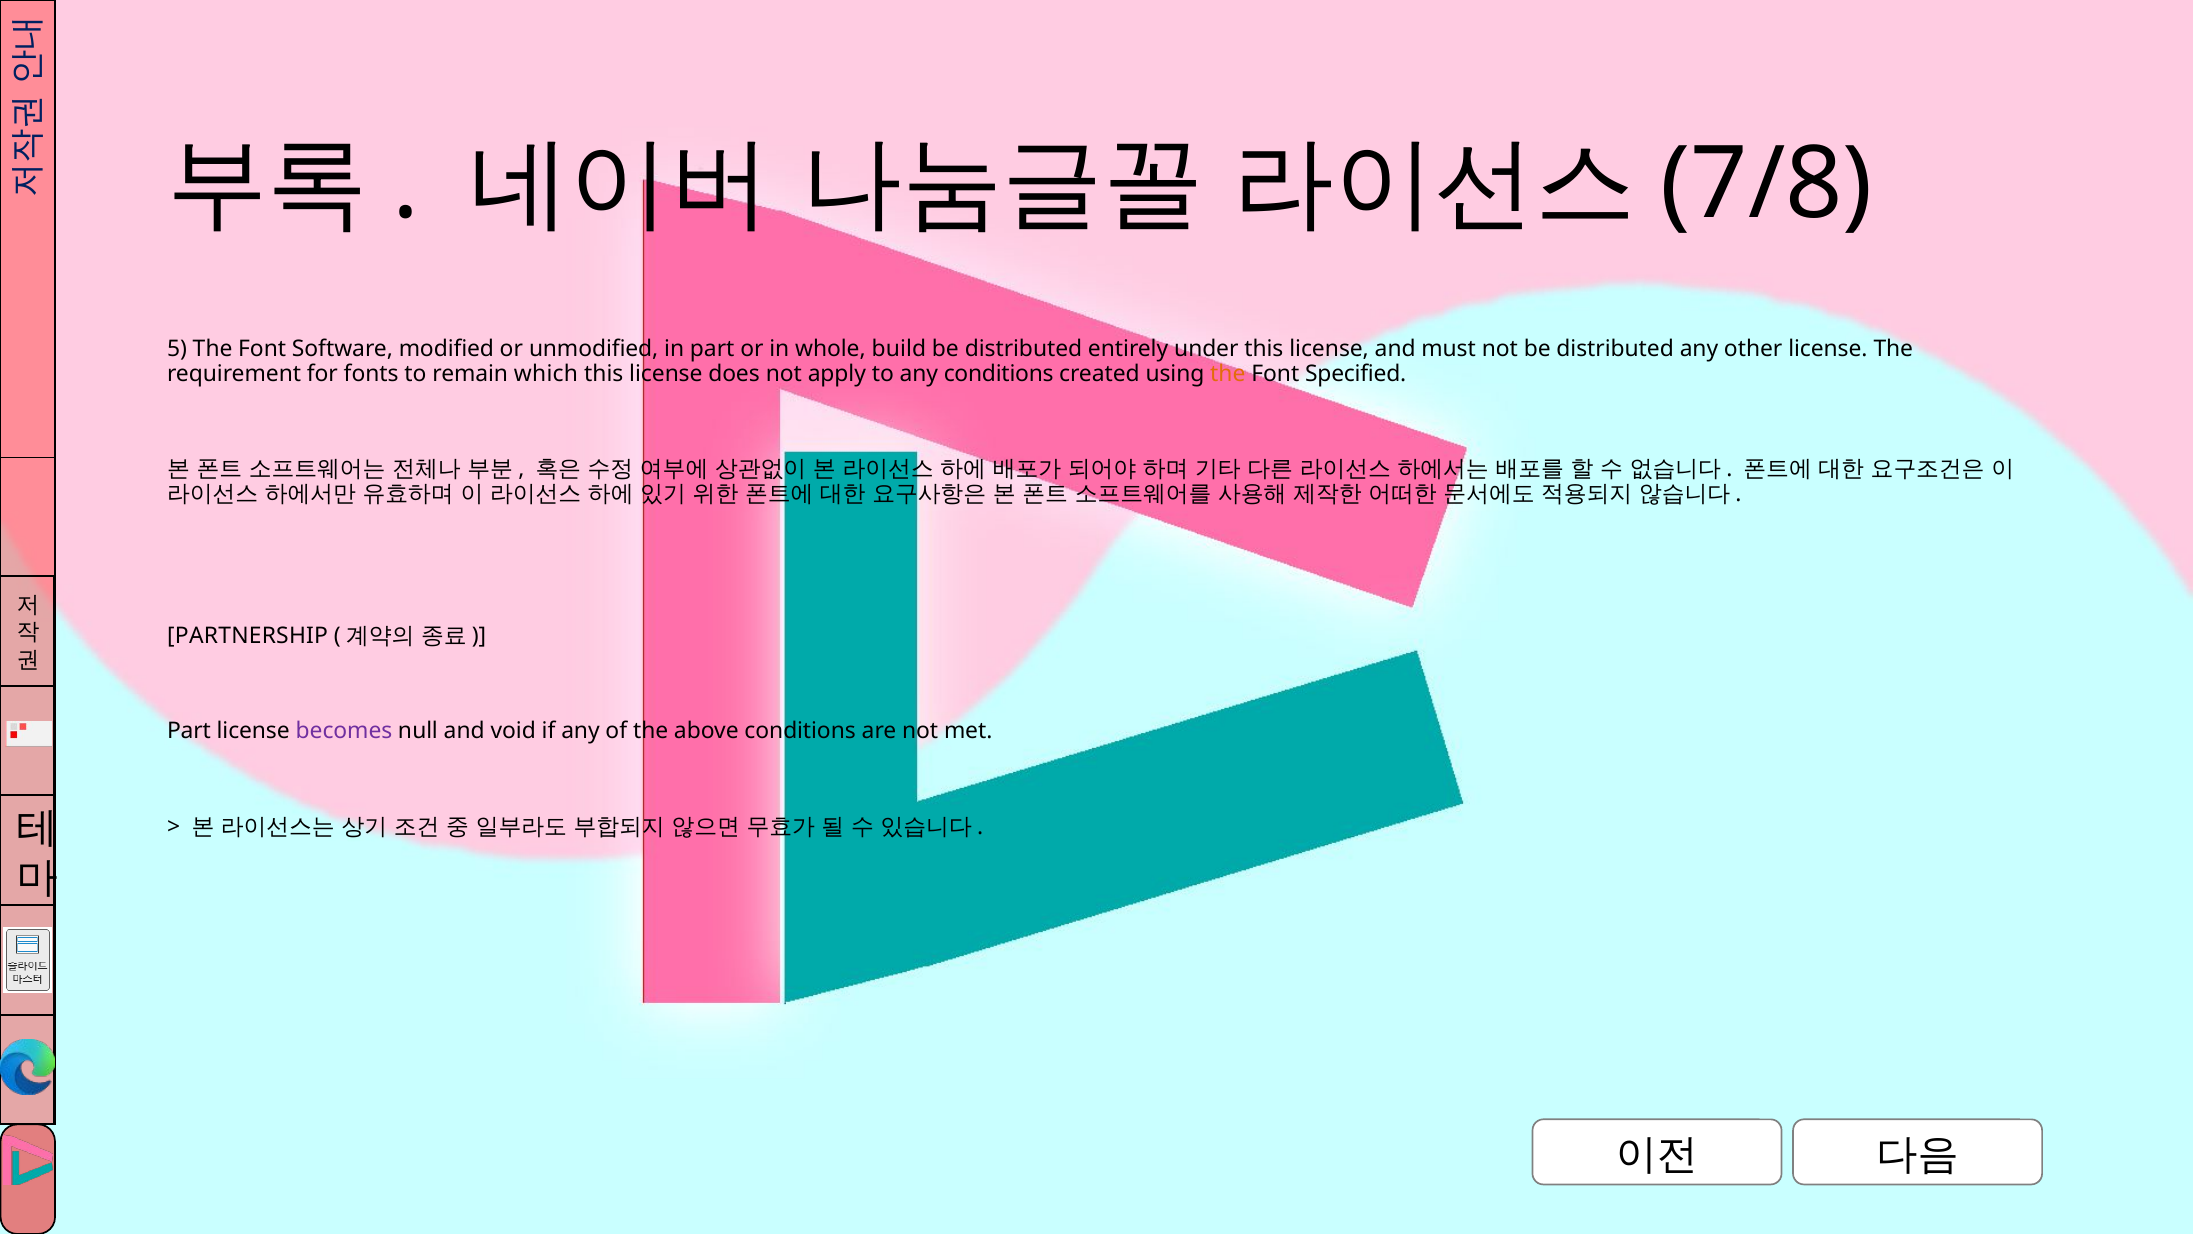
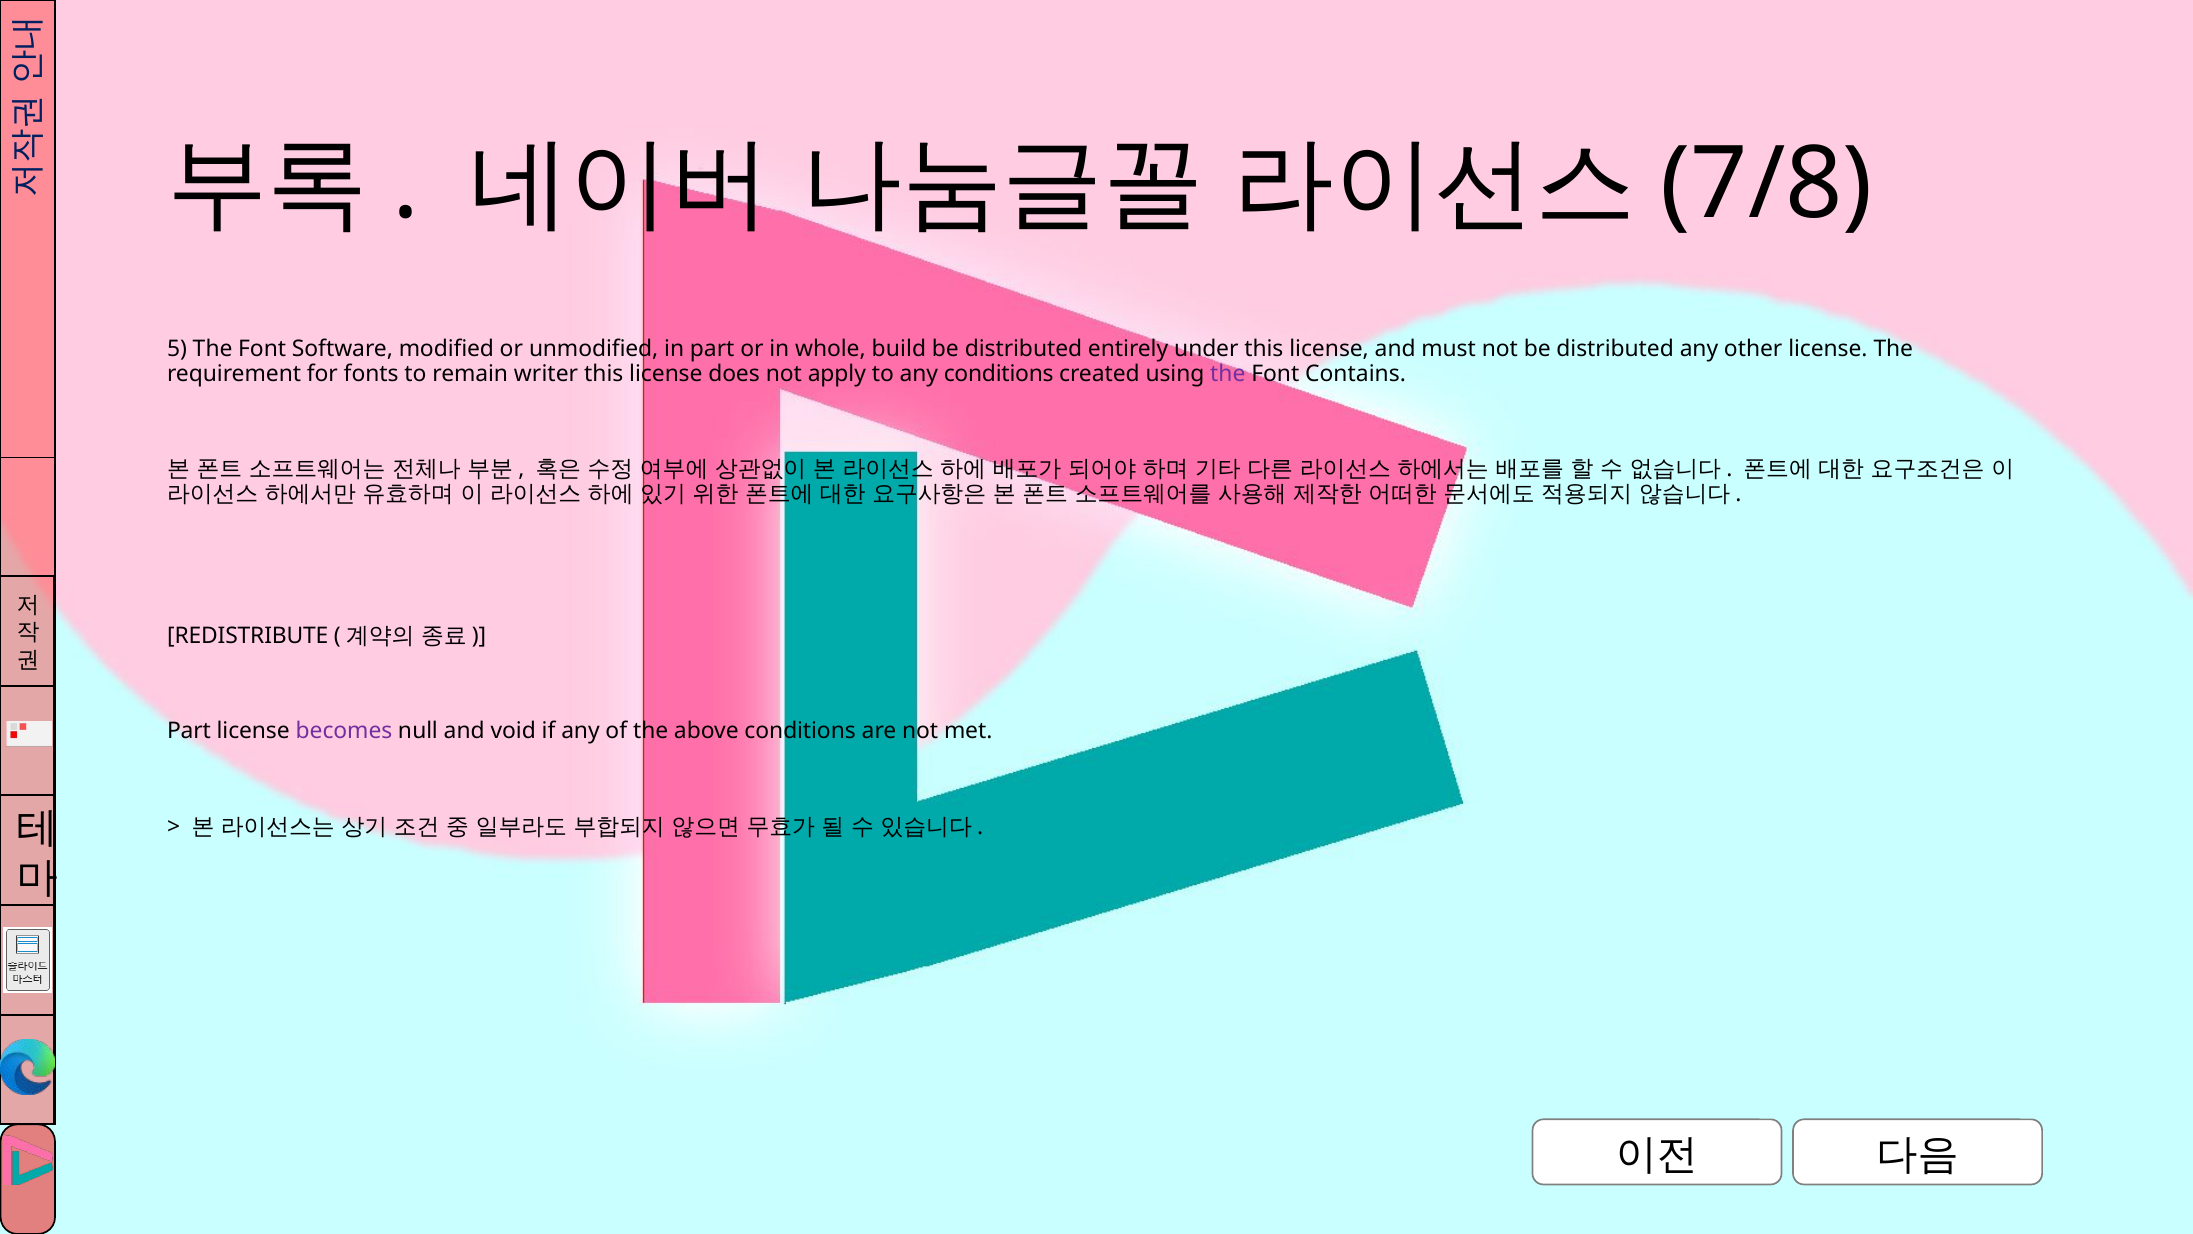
which: which -> writer
the at (1228, 374) colour: orange -> purple
Specified: Specified -> Contains
PARTNERSHIP: PARTNERSHIP -> REDISTRIBUTE
